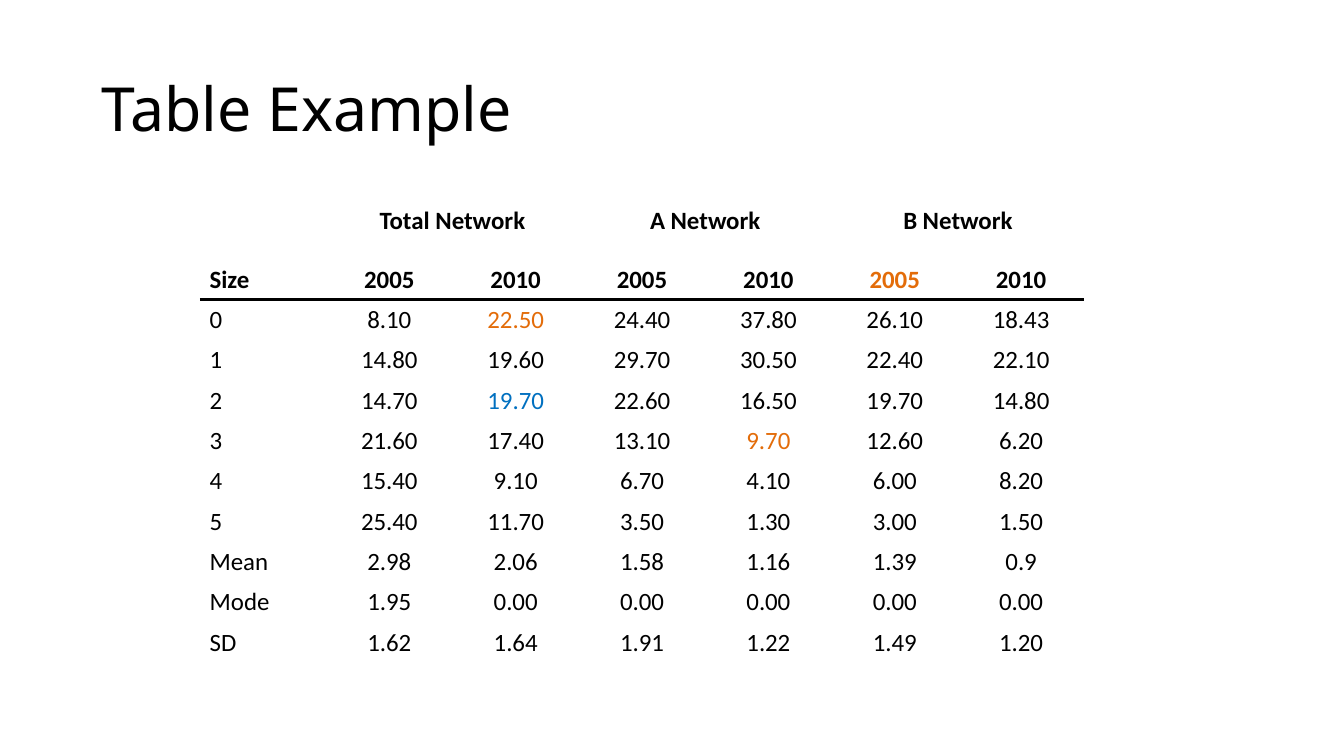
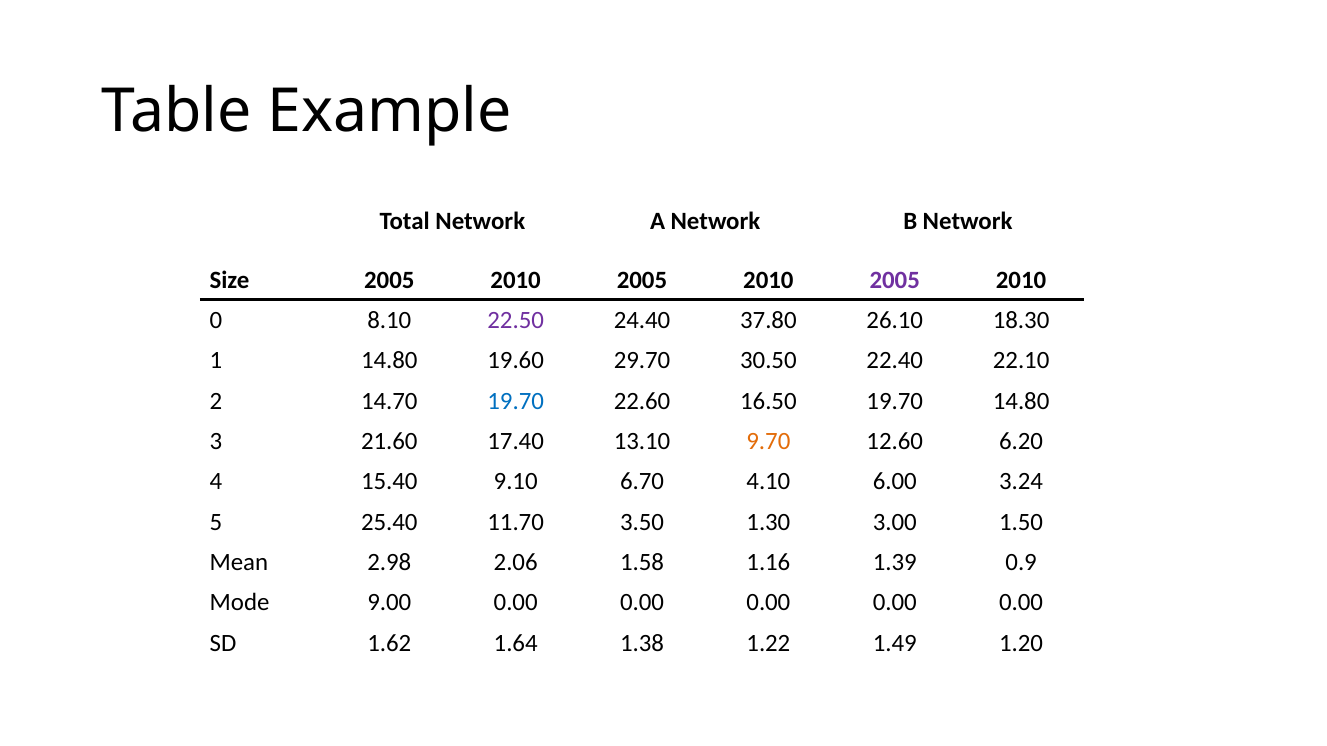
2005 at (895, 280) colour: orange -> purple
22.50 colour: orange -> purple
18.43: 18.43 -> 18.30
8.20: 8.20 -> 3.24
1.95: 1.95 -> 9.00
1.91: 1.91 -> 1.38
